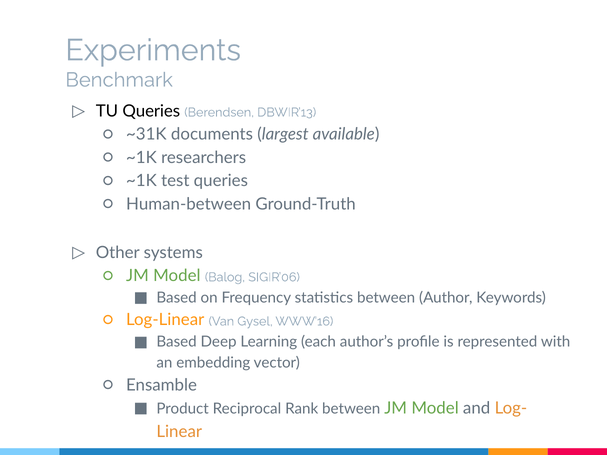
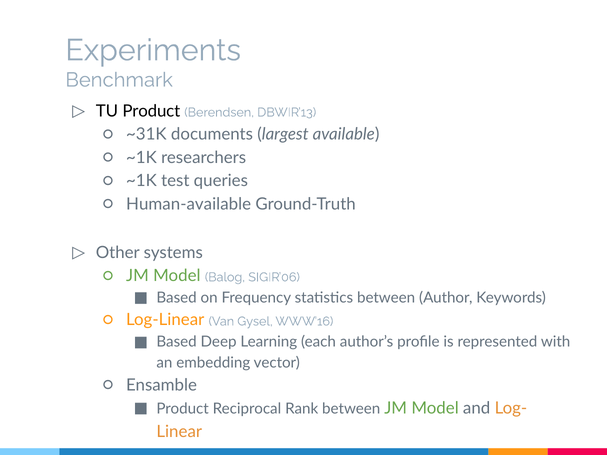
TU Queries: Queries -> Product
Human-between: Human-between -> Human-available
